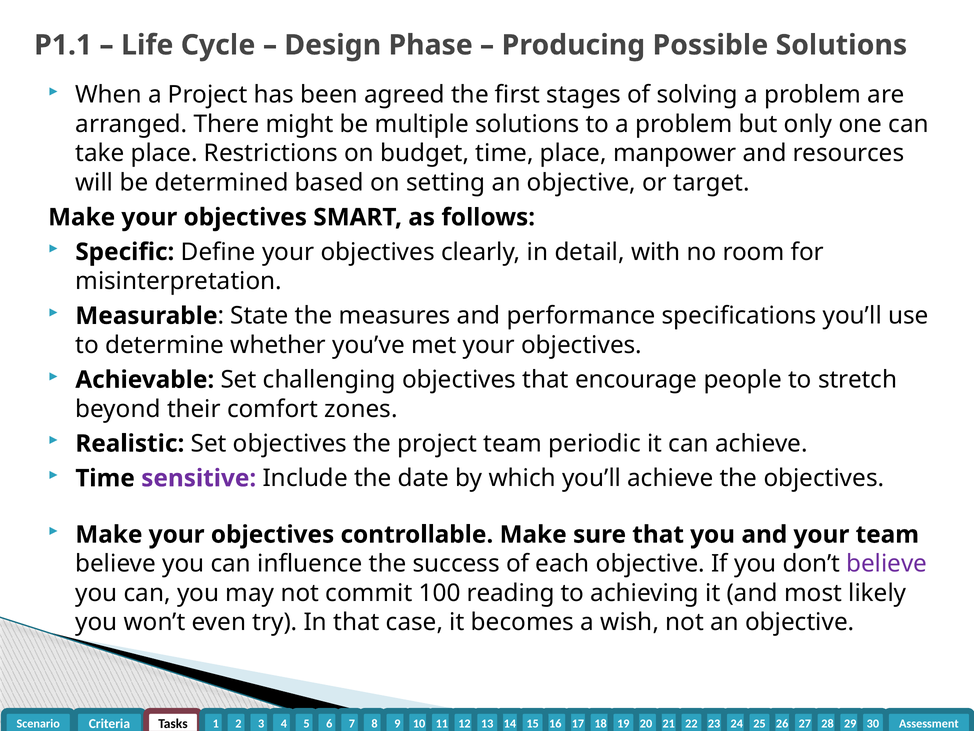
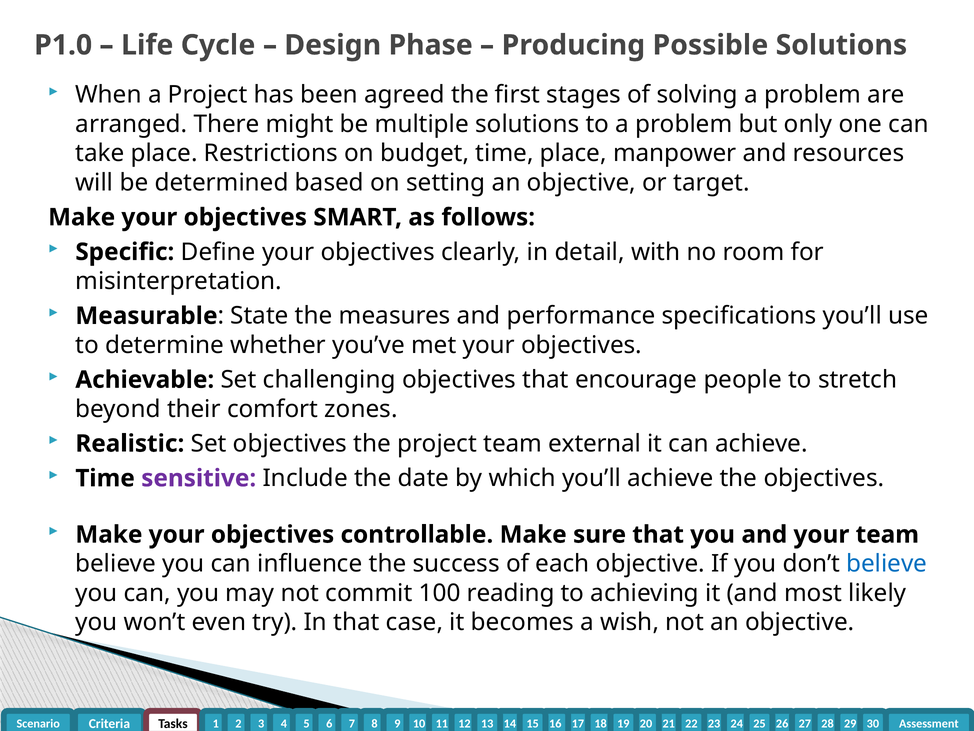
P1.1: P1.1 -> P1.0
periodic: periodic -> external
believe at (887, 563) colour: purple -> blue
